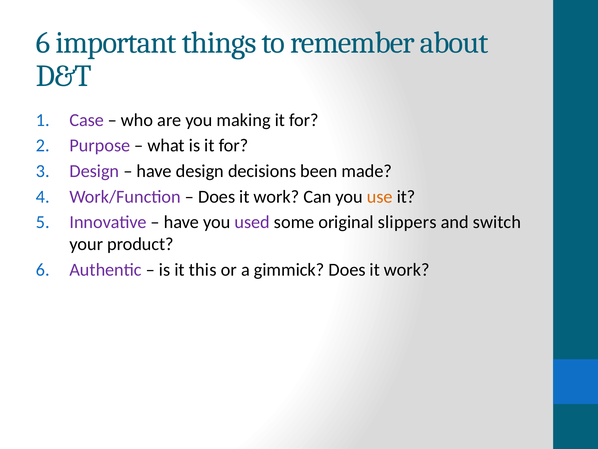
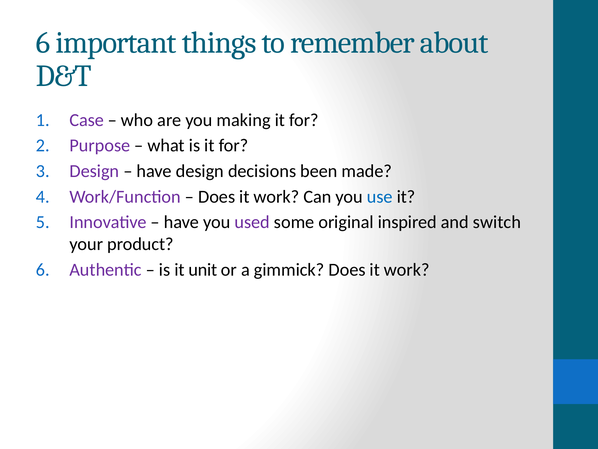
use colour: orange -> blue
slippers: slippers -> inspired
this: this -> unit
